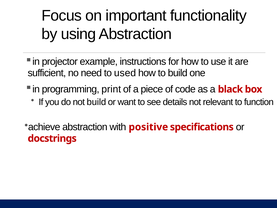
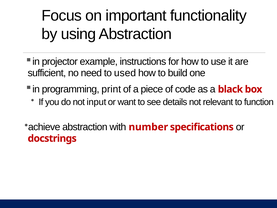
not build: build -> input
positive: positive -> number
